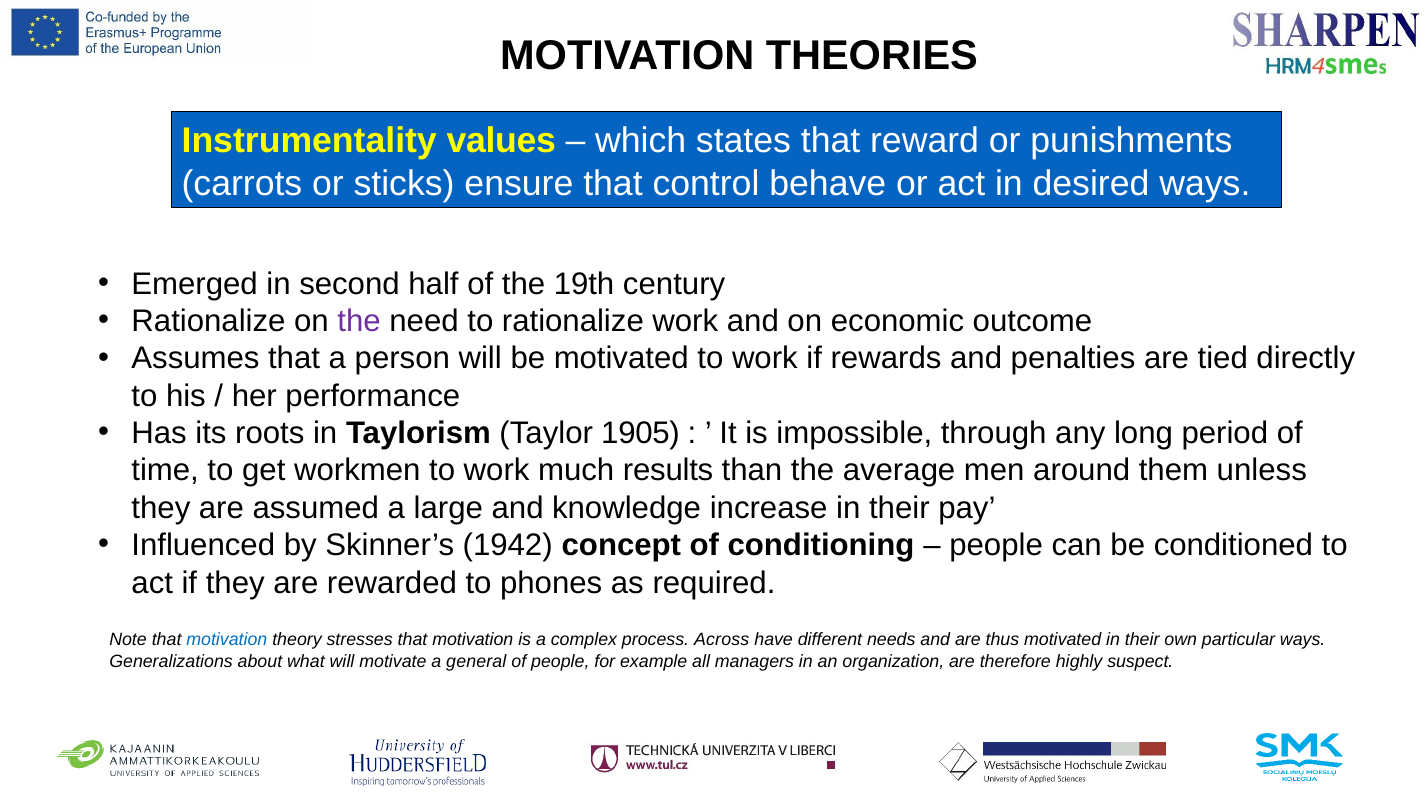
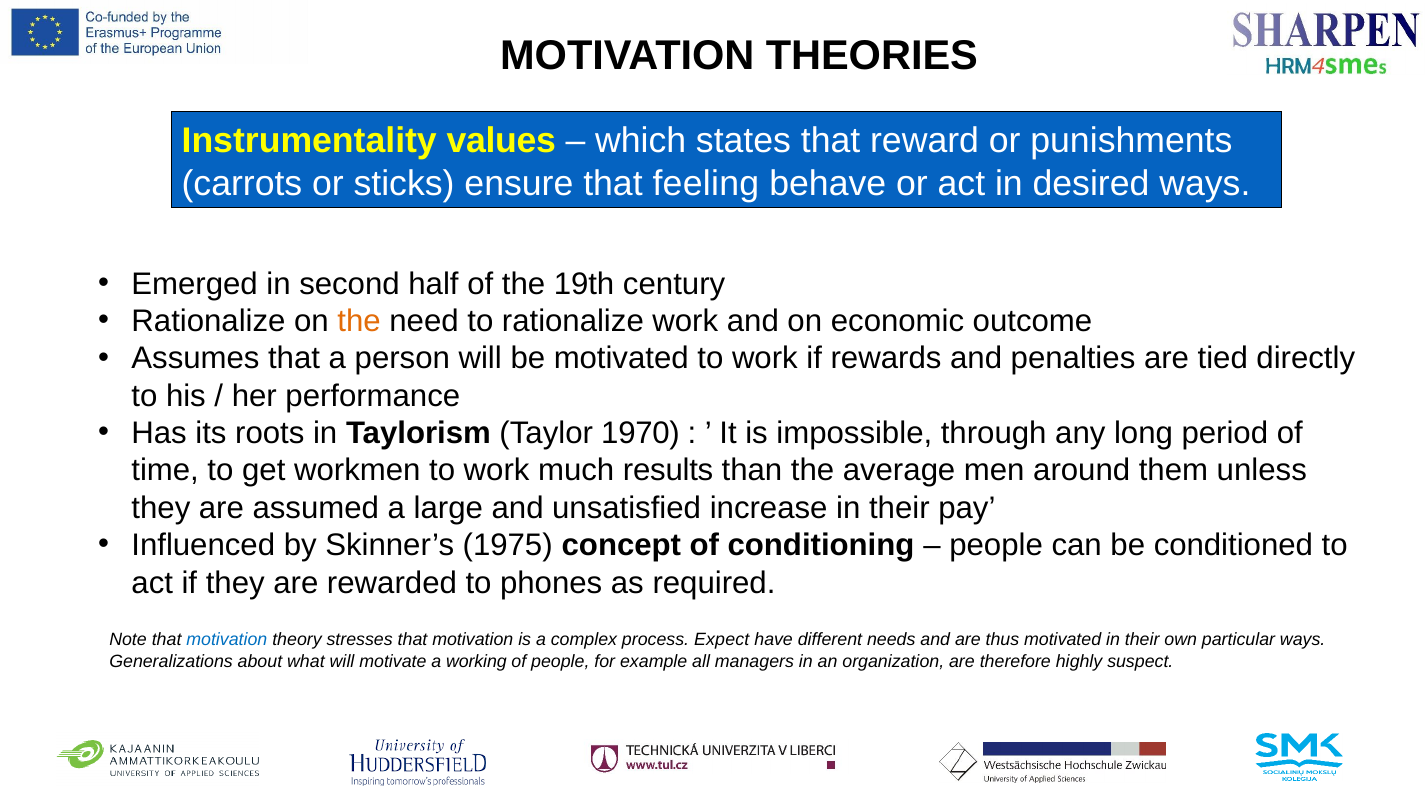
control: control -> feeling
the at (359, 321) colour: purple -> orange
1905: 1905 -> 1970
knowledge: knowledge -> unsatisfied
1942: 1942 -> 1975
Across: Across -> Expect
general: general -> working
